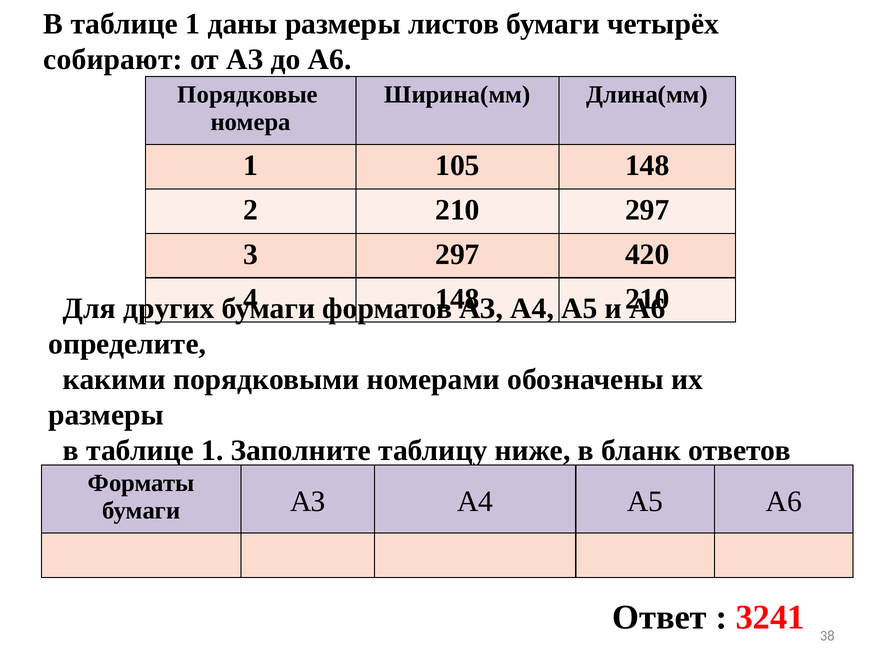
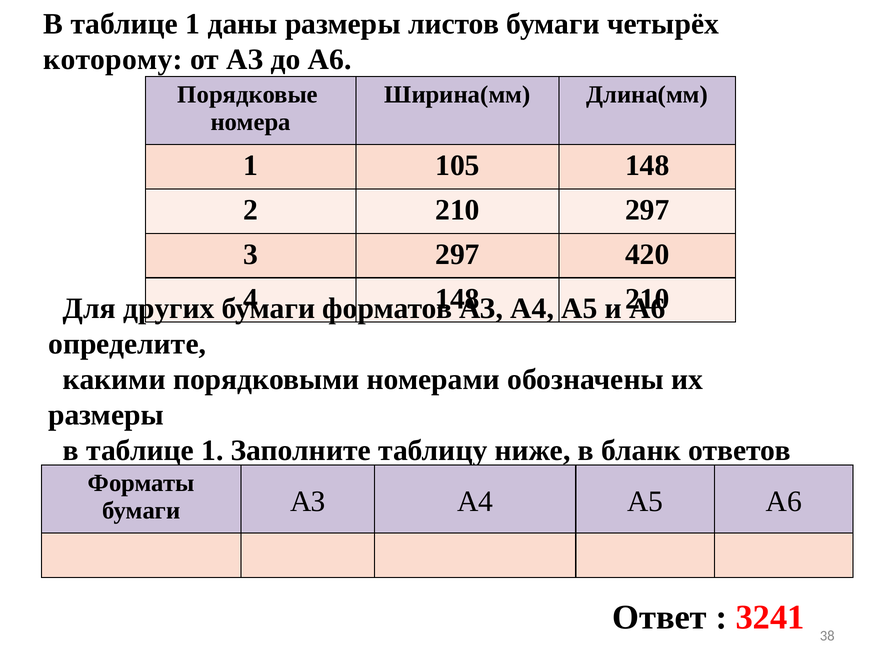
собирают: собирают -> которому
